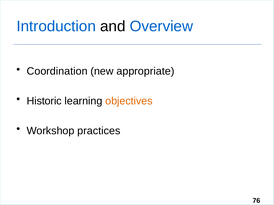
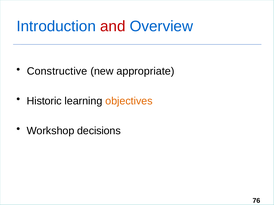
and colour: black -> red
Coordination: Coordination -> Constructive
practices: practices -> decisions
